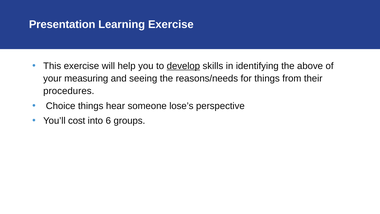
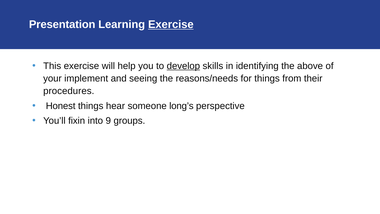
Exercise at (171, 24) underline: none -> present
measuring: measuring -> implement
Choice: Choice -> Honest
lose’s: lose’s -> long’s
cost: cost -> fixin
6: 6 -> 9
